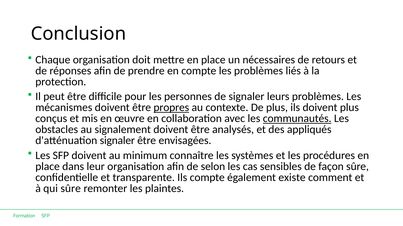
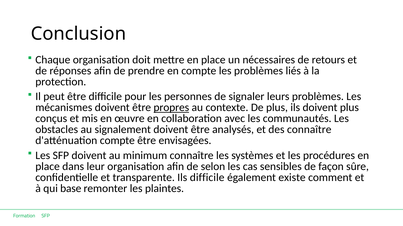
communautés underline: present -> none
des appliqués: appliqués -> connaître
d'atténuation signaler: signaler -> compte
Ils compte: compte -> difficile
qui sûre: sûre -> base
